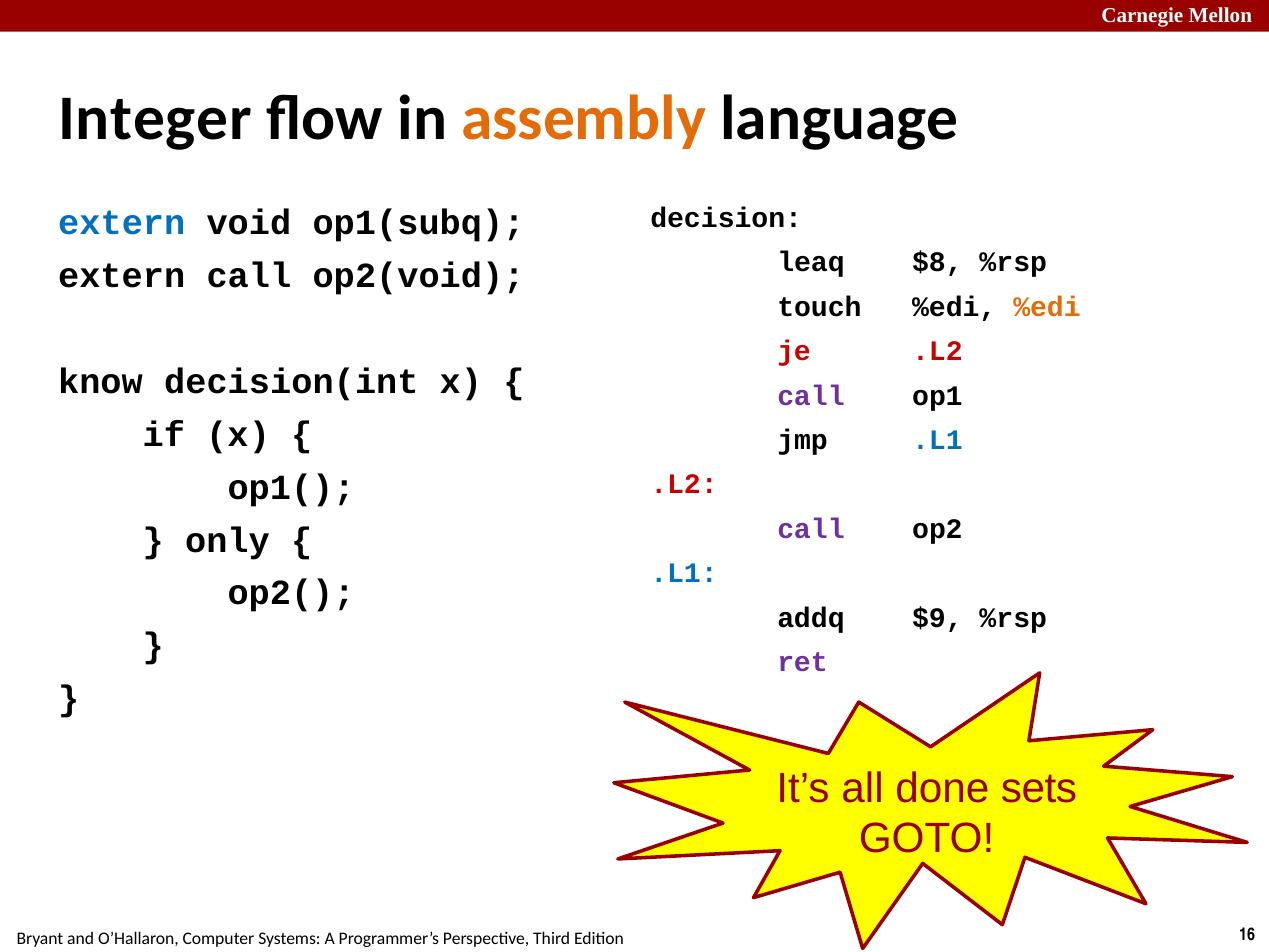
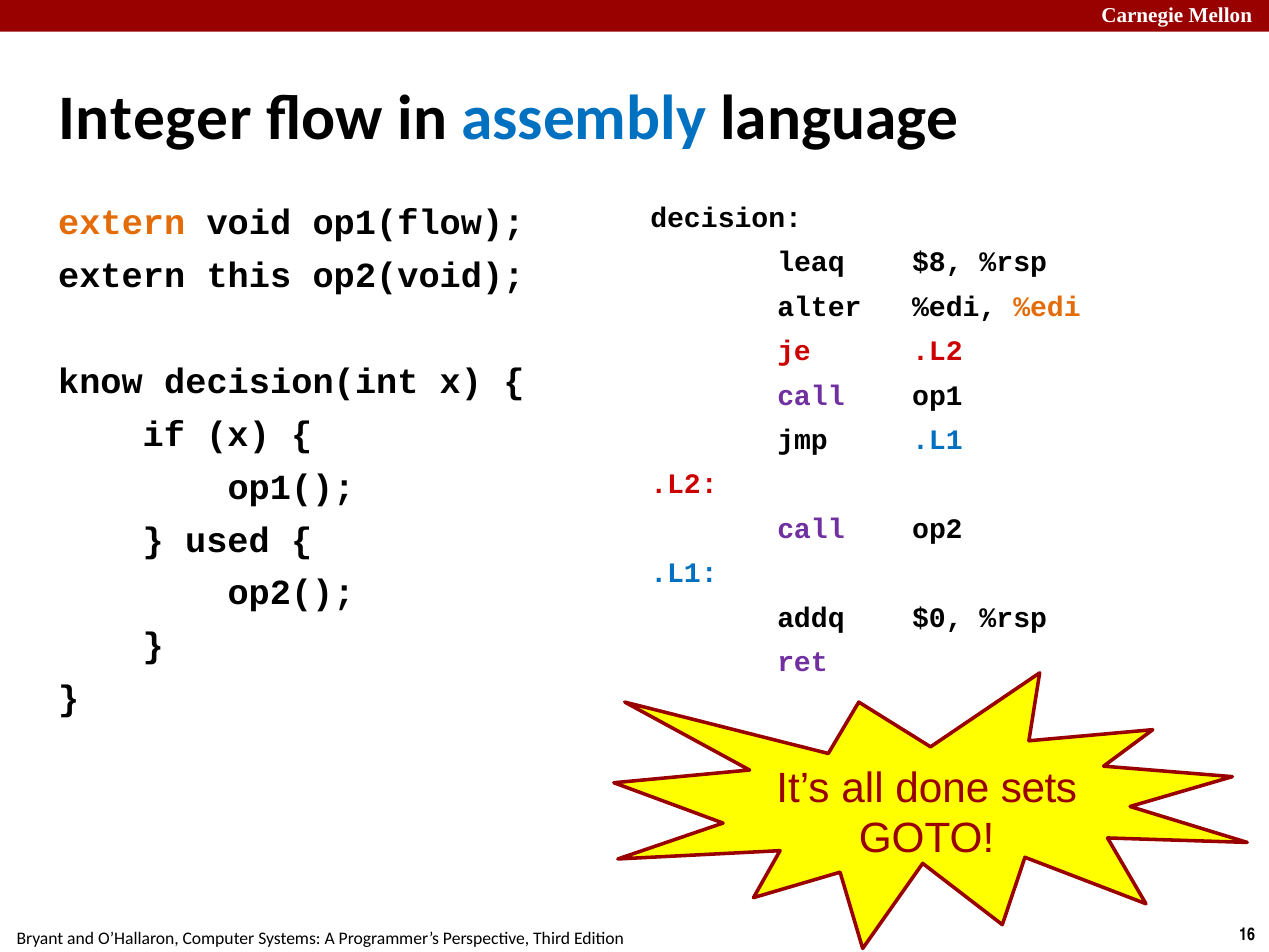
assembly colour: orange -> blue
extern at (122, 223) colour: blue -> orange
op1(subq: op1(subq -> op1(flow
extern call: call -> this
touch: touch -> alter
only: only -> used
$9: $9 -> $0
